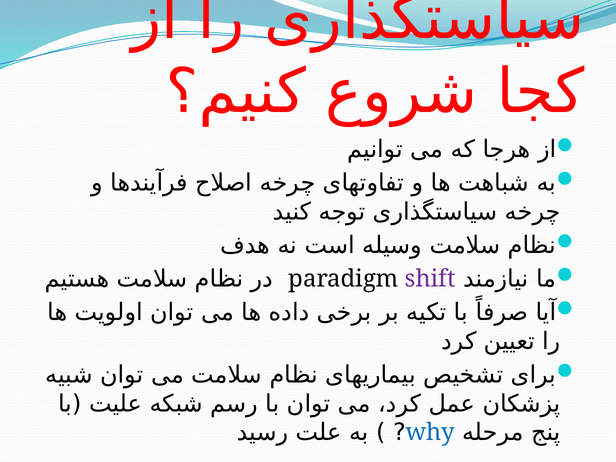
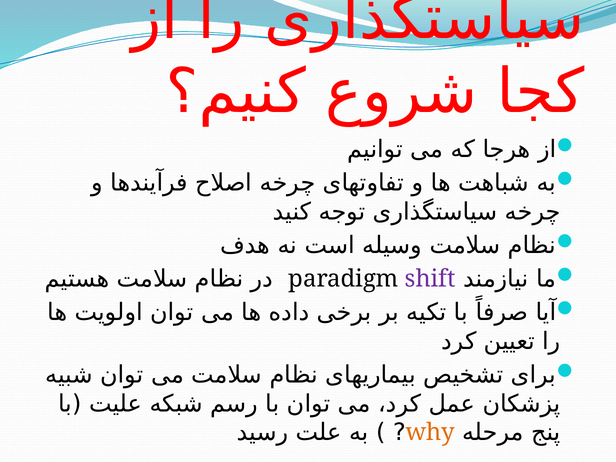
why colour: blue -> orange
